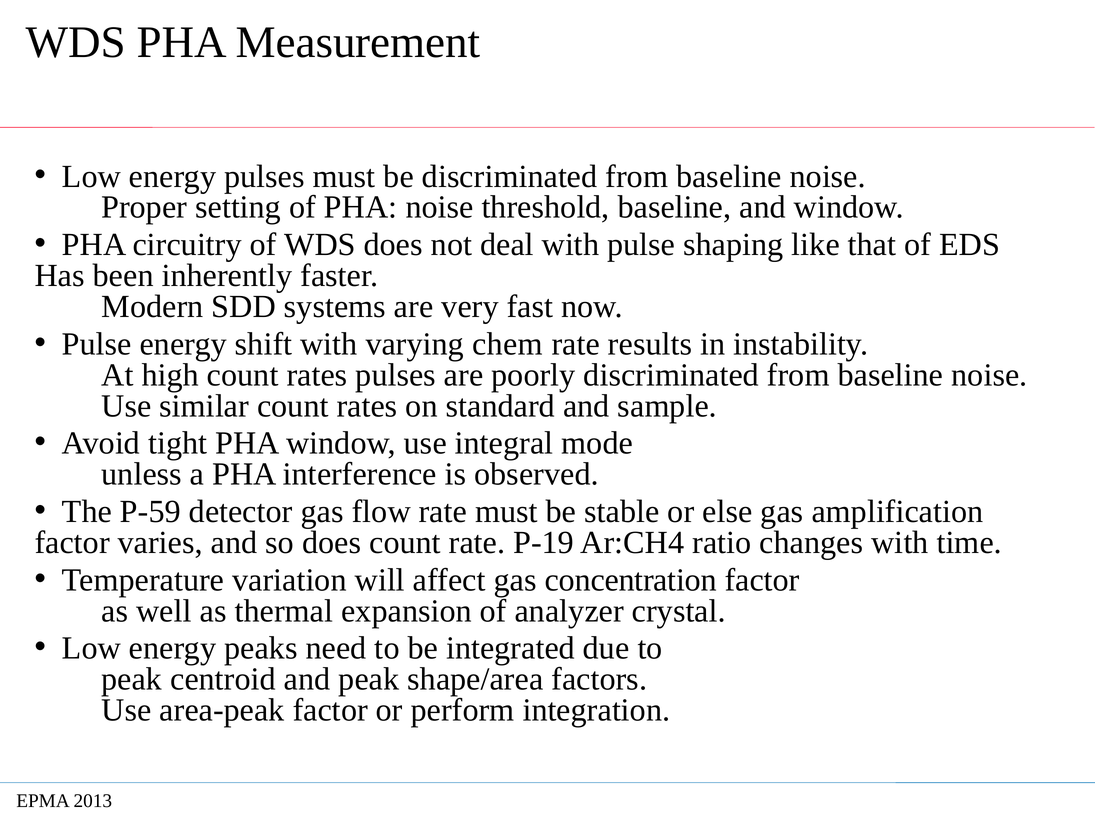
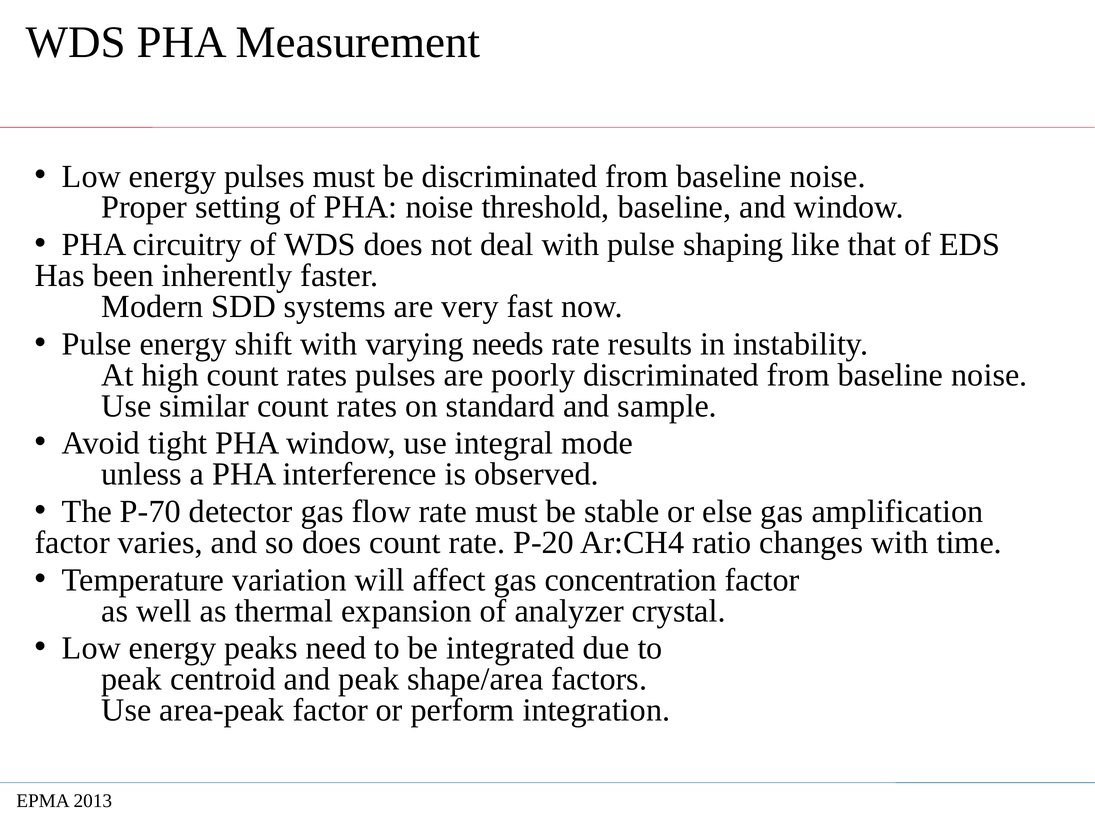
chem: chem -> needs
P-59: P-59 -> P-70
P-19: P-19 -> P-20
